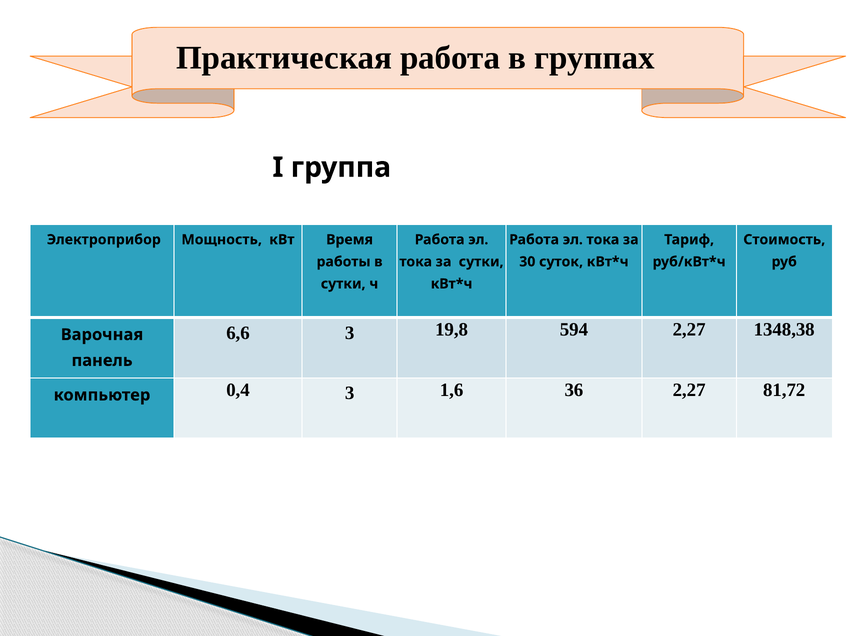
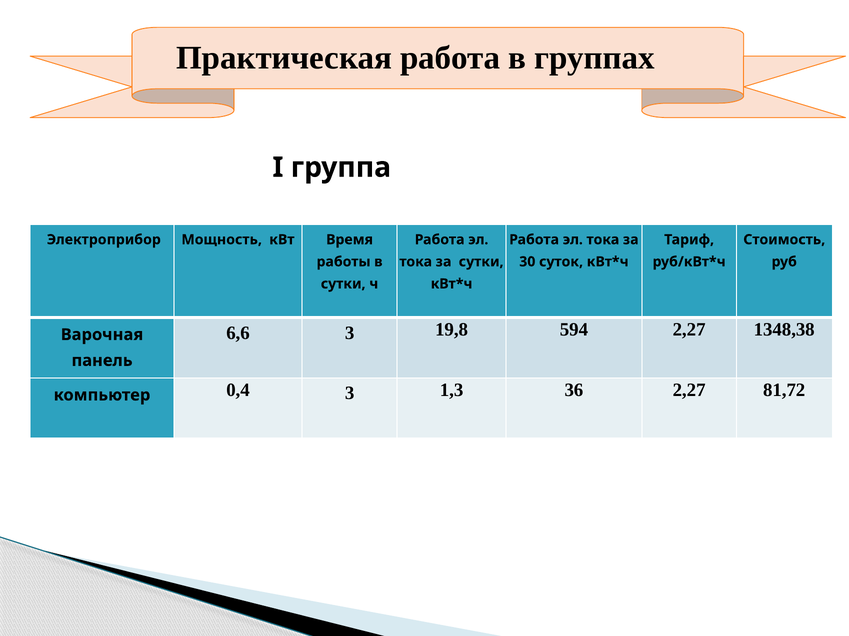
1,6: 1,6 -> 1,3
